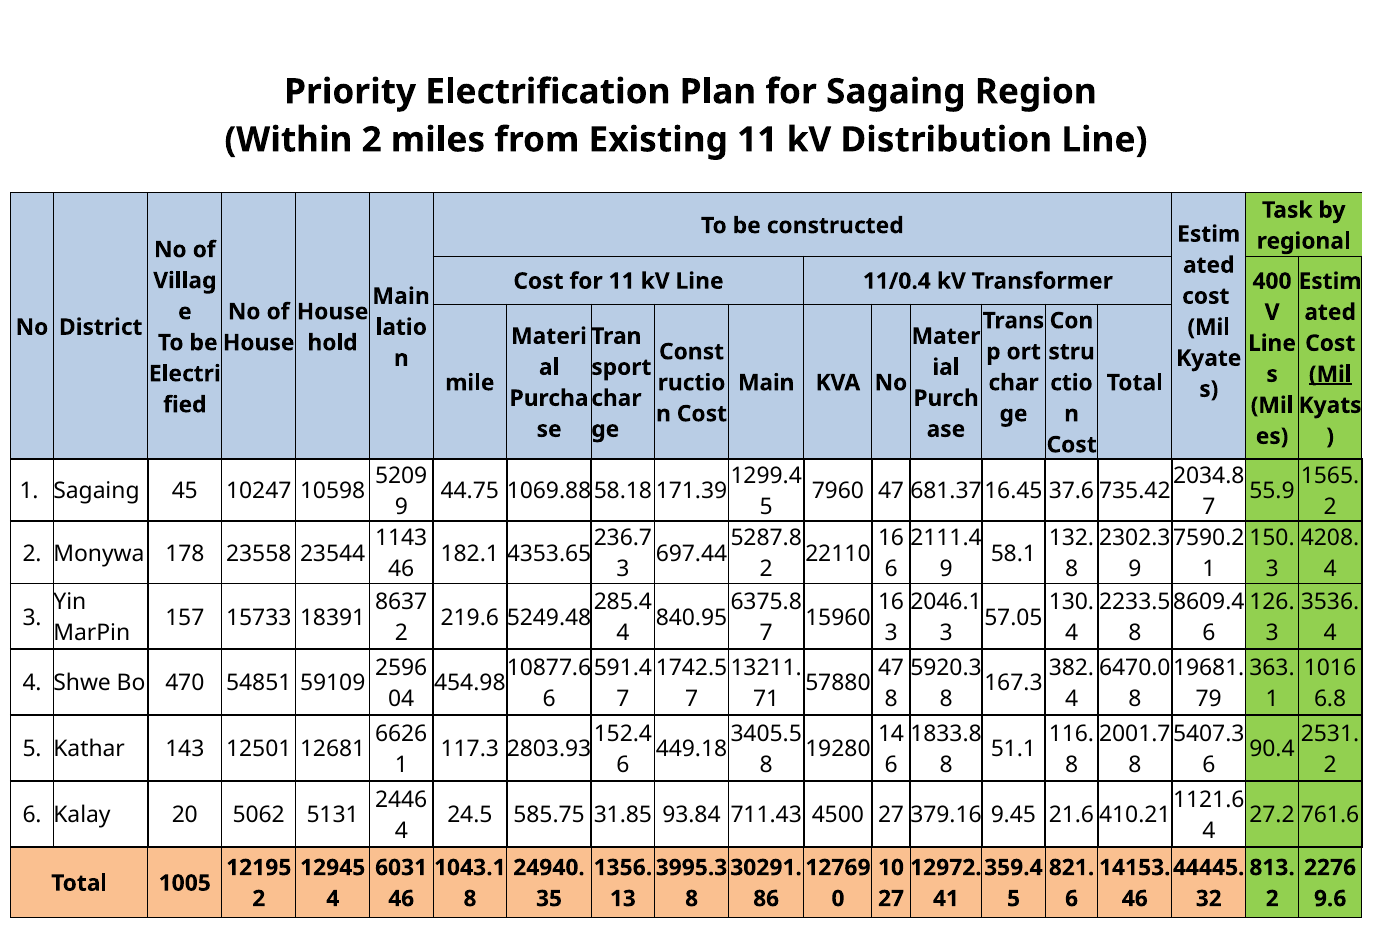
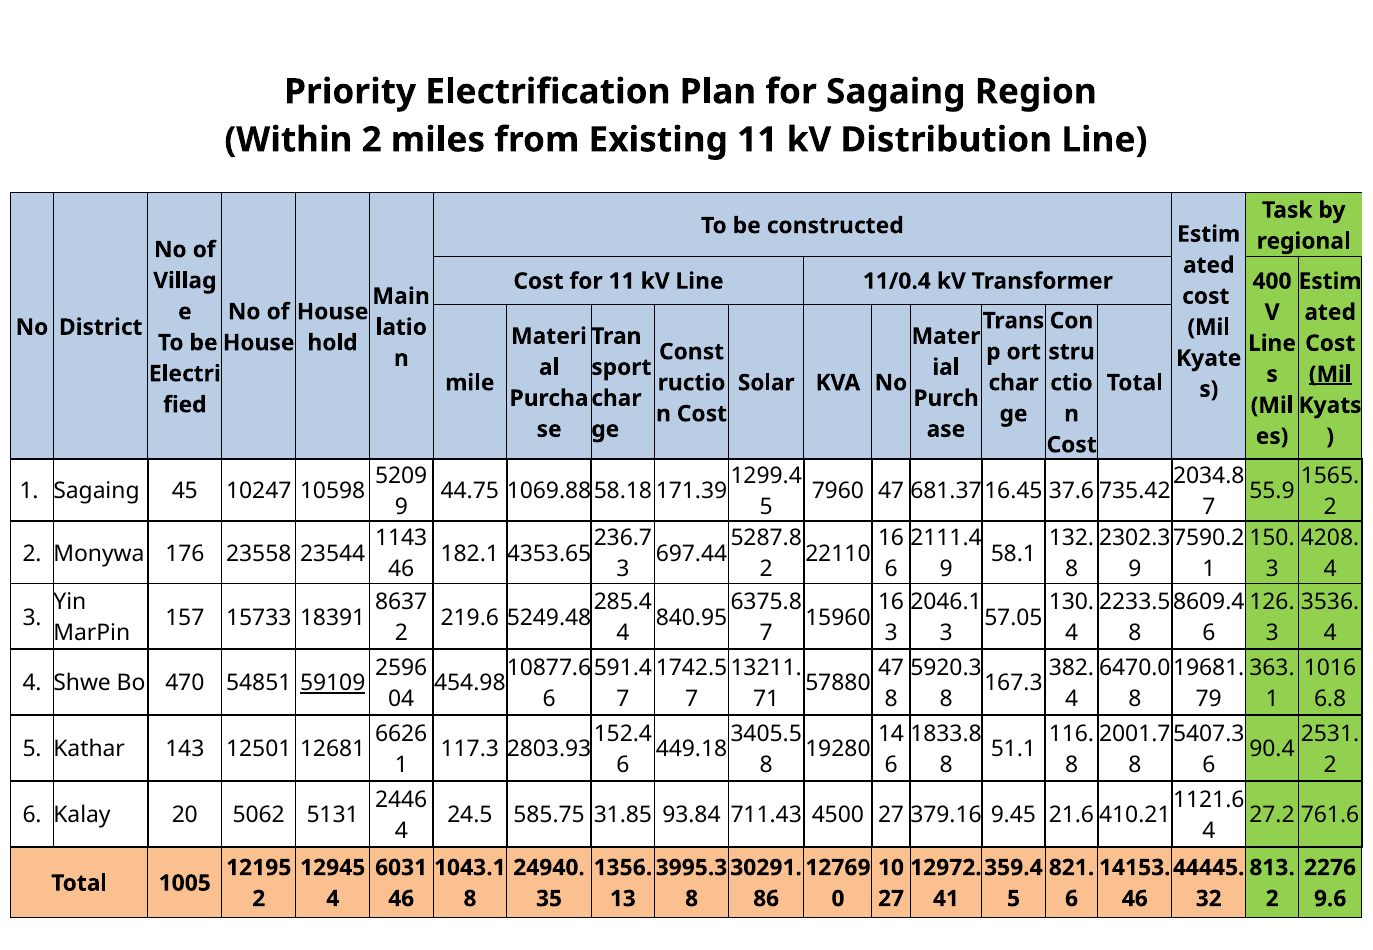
Main at (766, 383): Main -> Solar
178: 178 -> 176
59109 underline: none -> present
